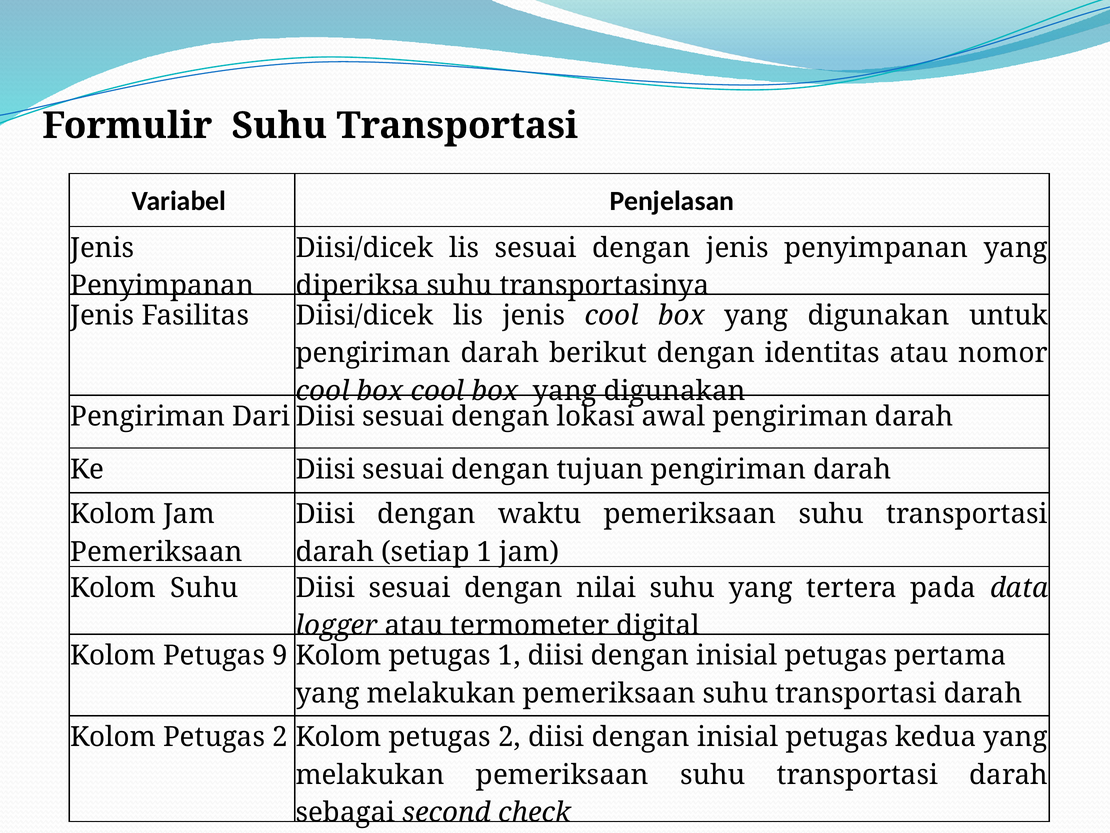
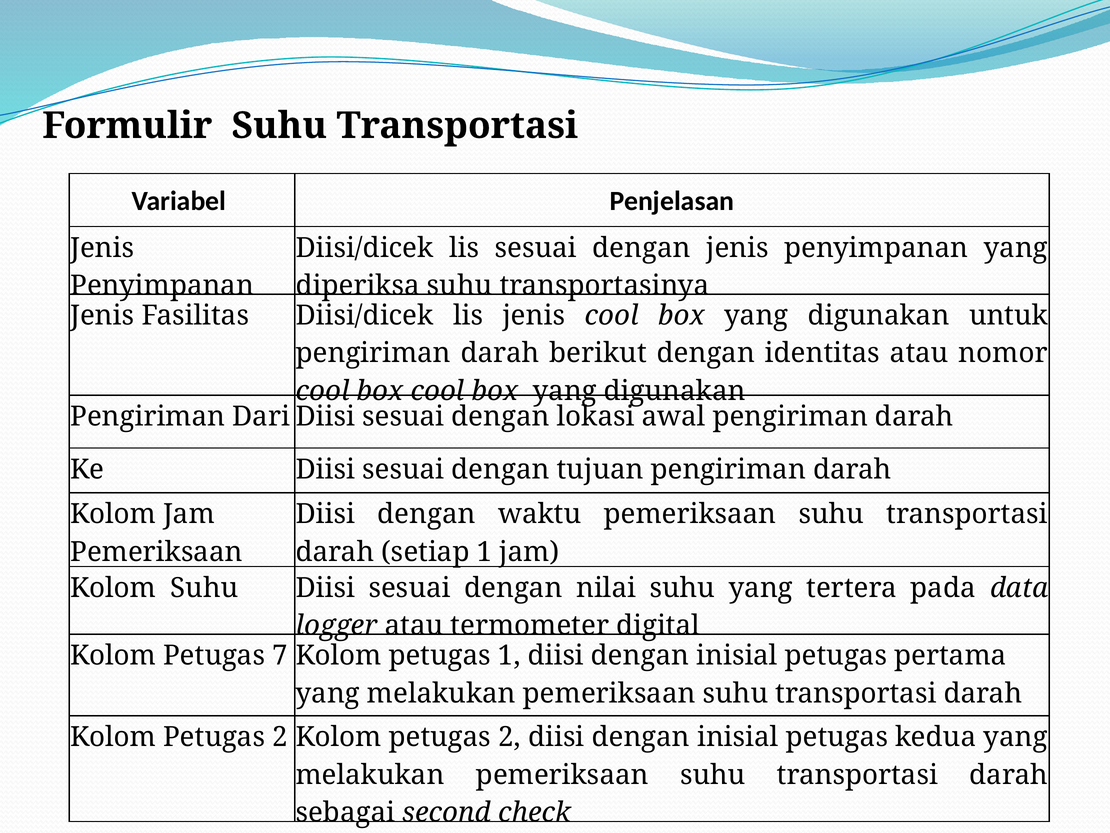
9: 9 -> 7
